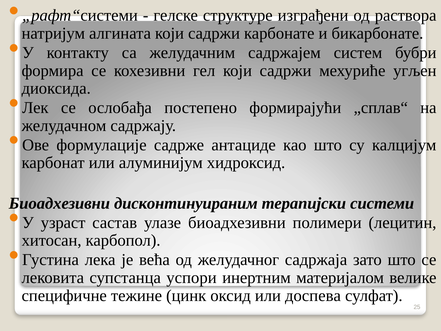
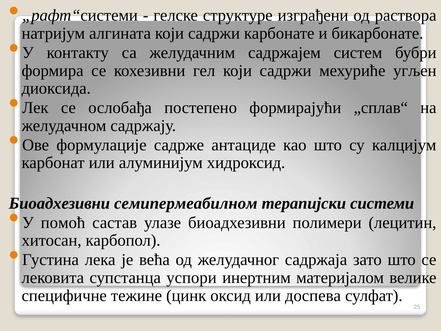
дисконтинуираним: дисконтинуираним -> семипермеабилном
узраст: узраст -> помоћ
